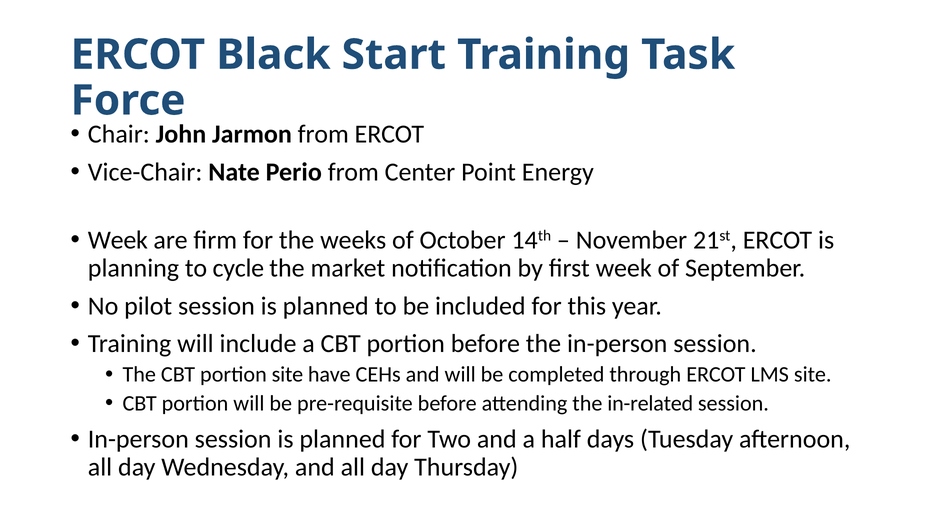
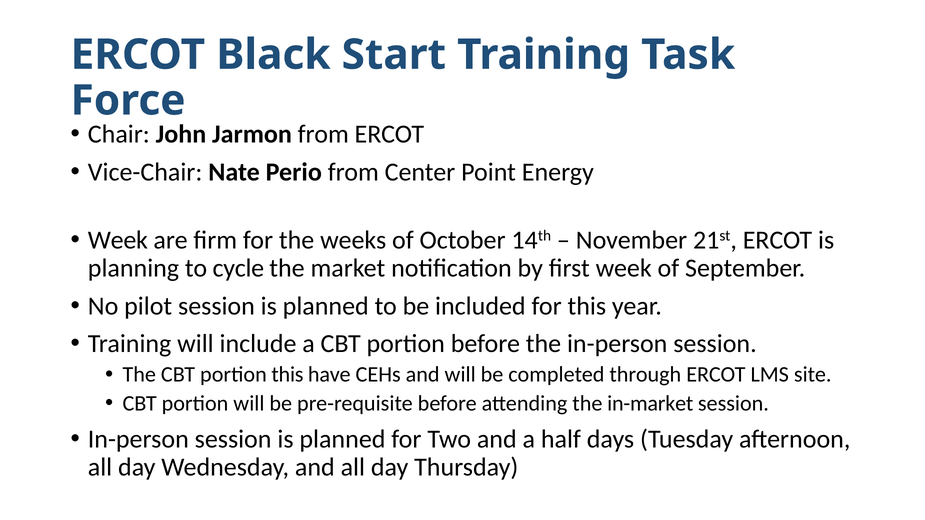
portion site: site -> this
in-related: in-related -> in-market
